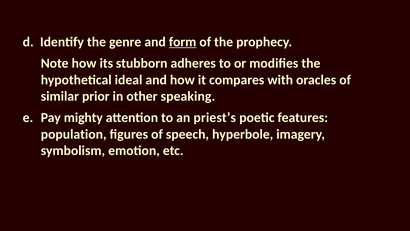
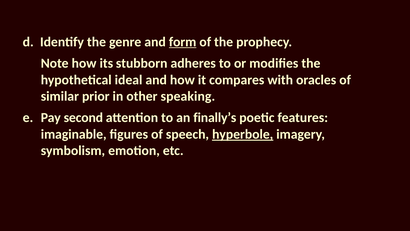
mighty: mighty -> second
priest’s: priest’s -> finally’s
population: population -> imaginable
hyperbole underline: none -> present
